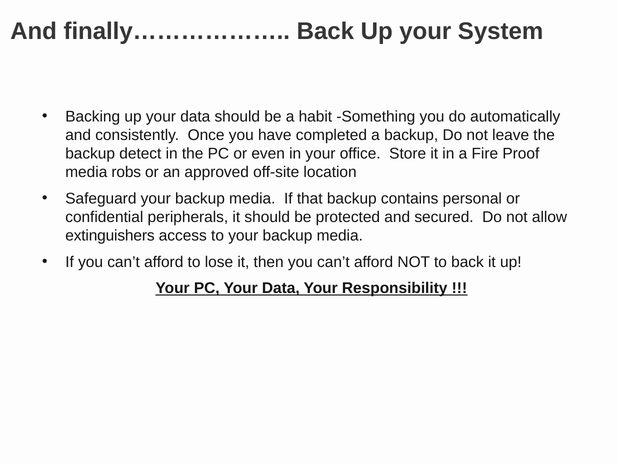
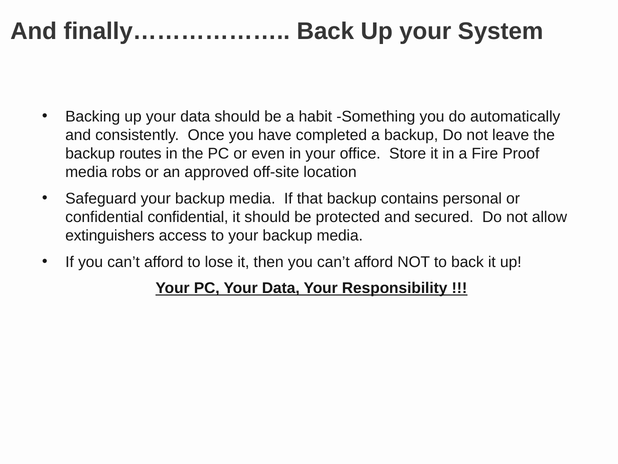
detect: detect -> routes
confidential peripherals: peripherals -> confidential
